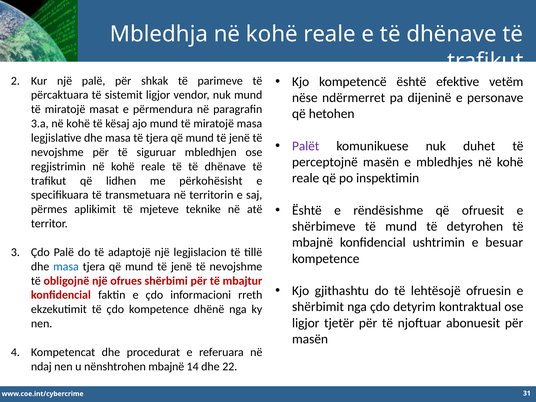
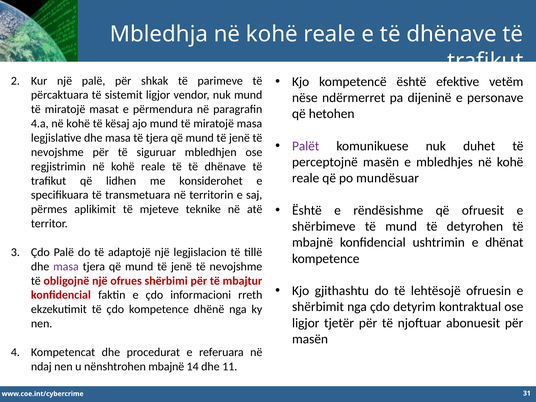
3.a: 3.a -> 4.a
inspektimin: inspektimin -> mundësuar
përkohësisht: përkohësisht -> konsiderohet
besuar: besuar -> dhënat
masa at (66, 266) colour: blue -> purple
22: 22 -> 11
